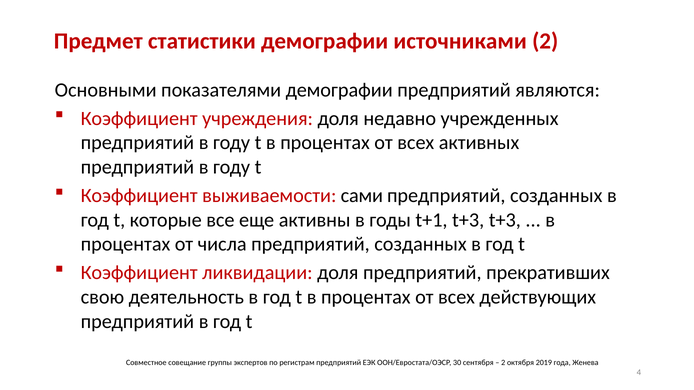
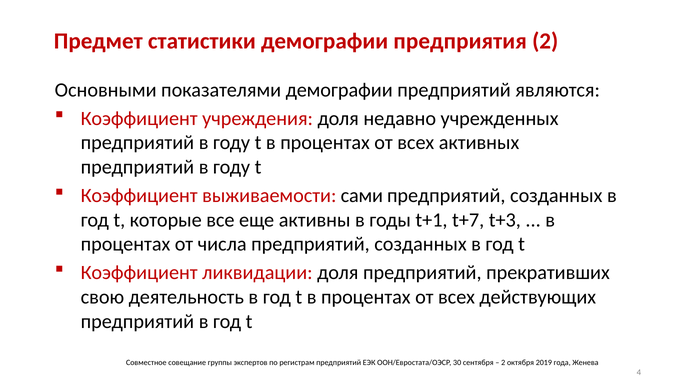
источниками: источниками -> предприятия
t+1 t+3: t+3 -> t+7
